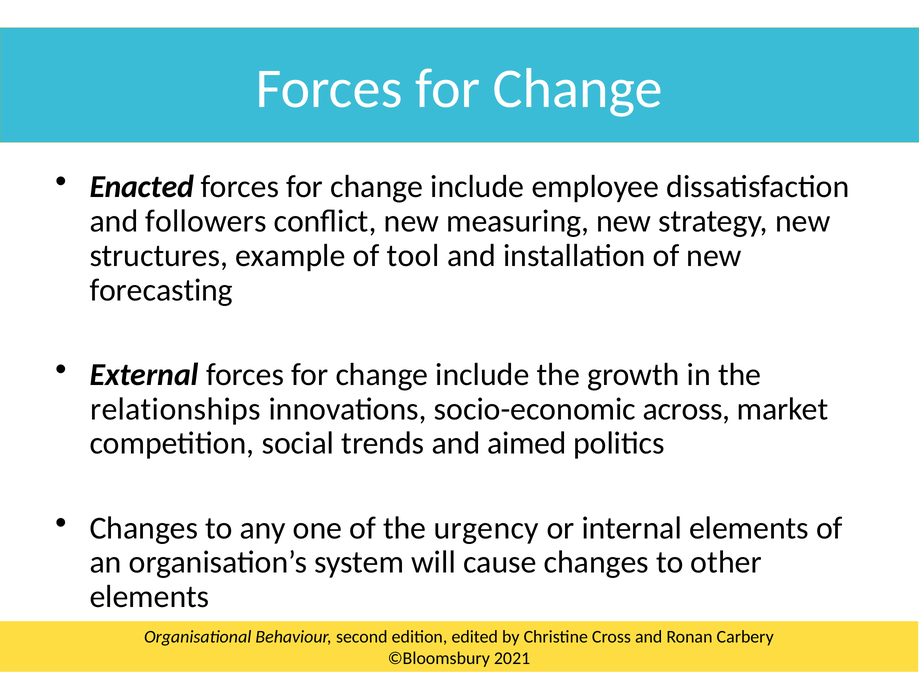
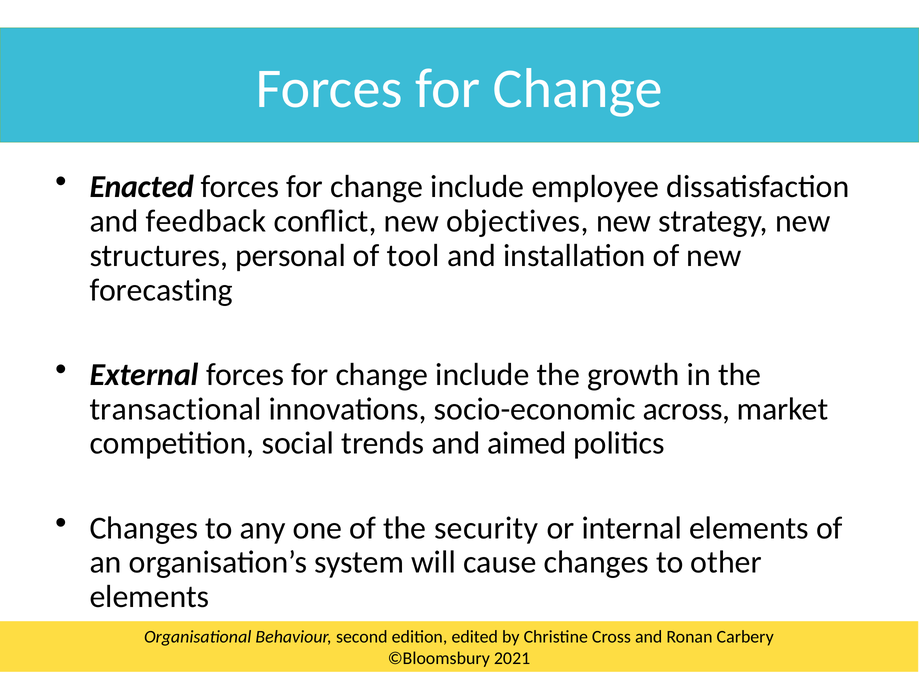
followers: followers -> feedback
measuring: measuring -> objectives
example: example -> personal
relationships: relationships -> transactional
urgency: urgency -> security
